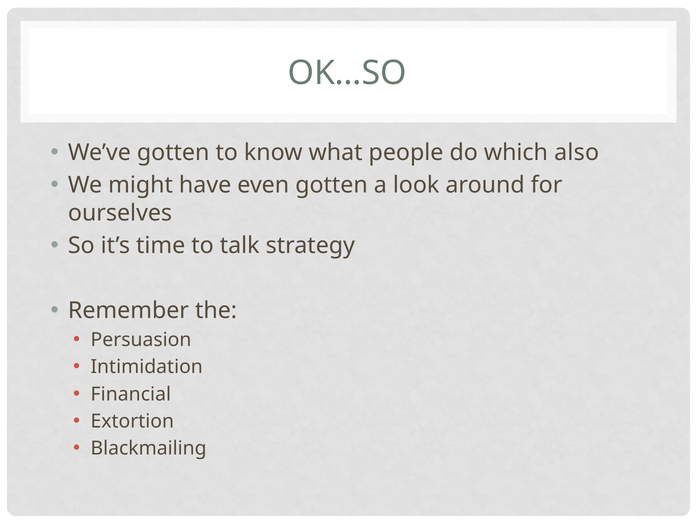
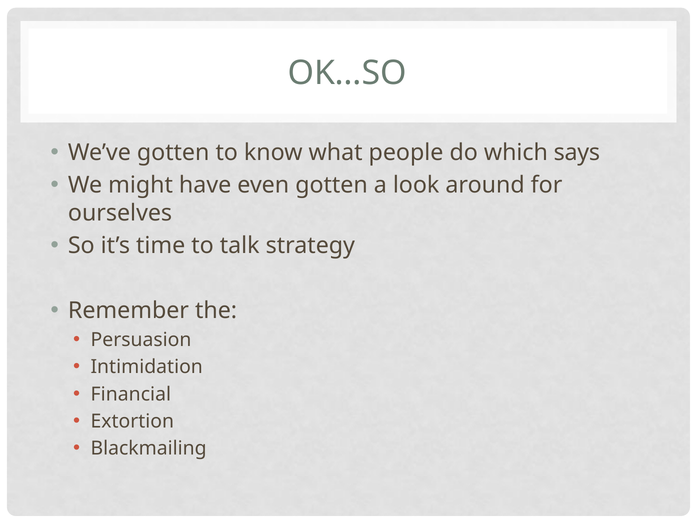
also: also -> says
